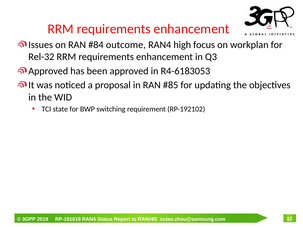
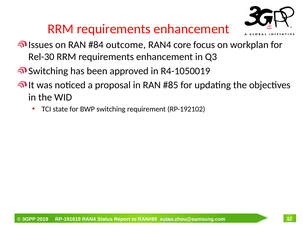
high: high -> core
Rel-32: Rel-32 -> Rel-30
Approved at (48, 71): Approved -> Switching
R4-6183053: R4-6183053 -> R4-1050019
